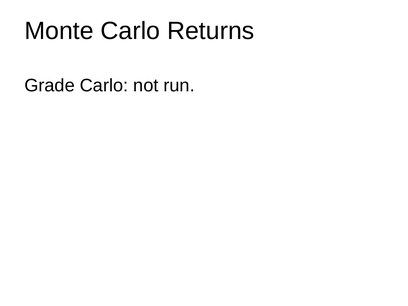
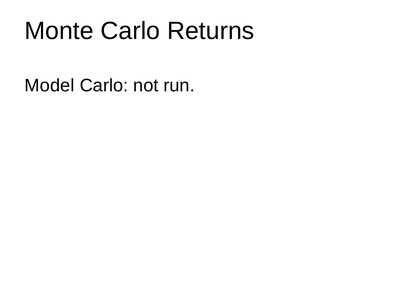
Grade: Grade -> Model
